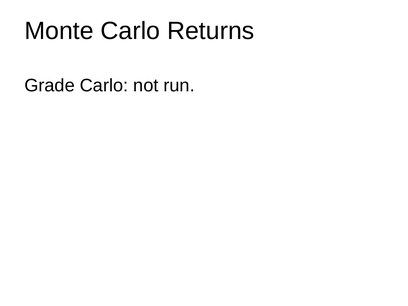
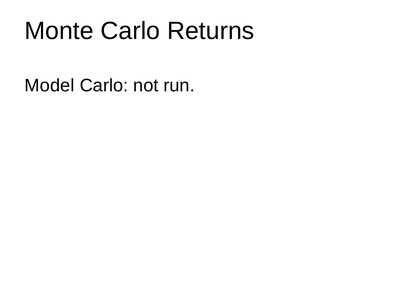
Grade: Grade -> Model
